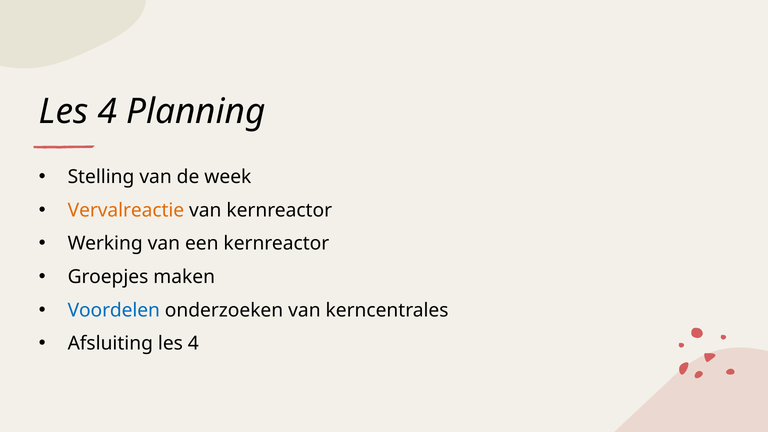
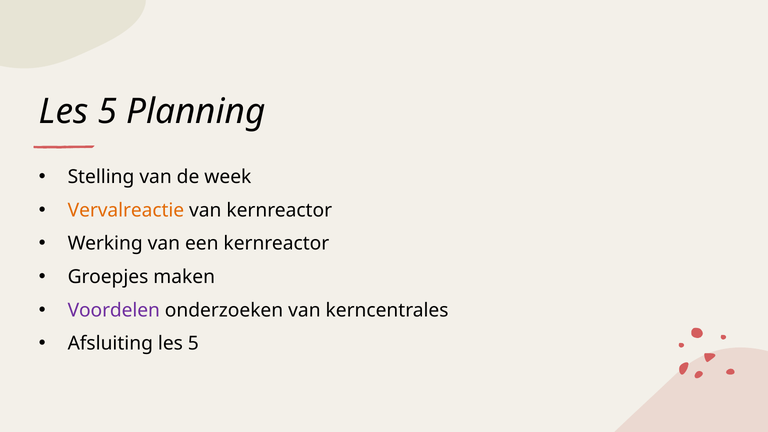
4 at (107, 111): 4 -> 5
Voordelen colour: blue -> purple
Afsluiting les 4: 4 -> 5
